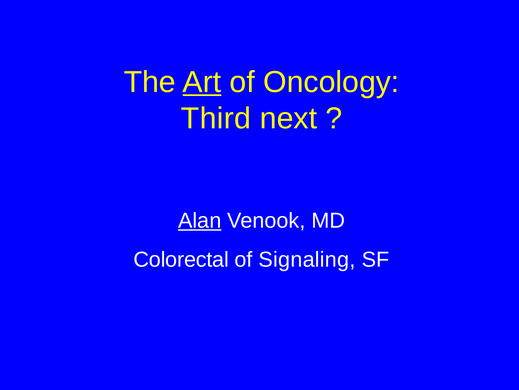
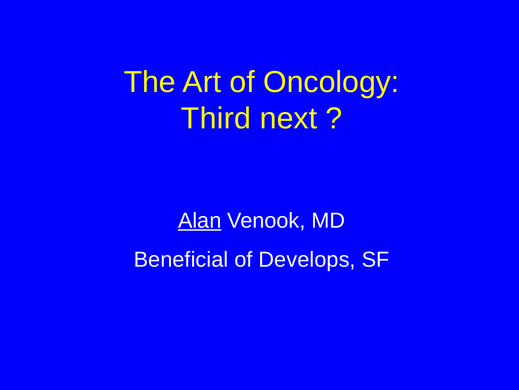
Art underline: present -> none
Colorectal: Colorectal -> Beneficial
Signaling: Signaling -> Develops
